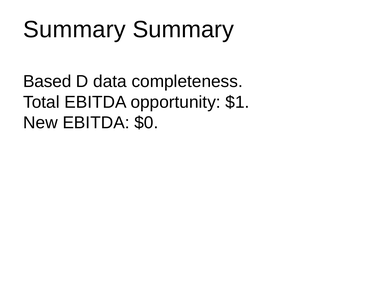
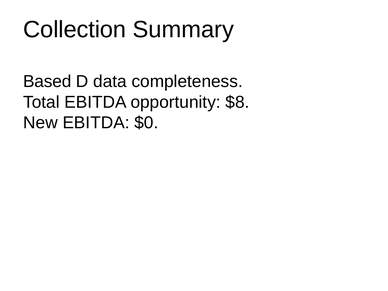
Summary at (75, 29): Summary -> Collection
$1: $1 -> $8
